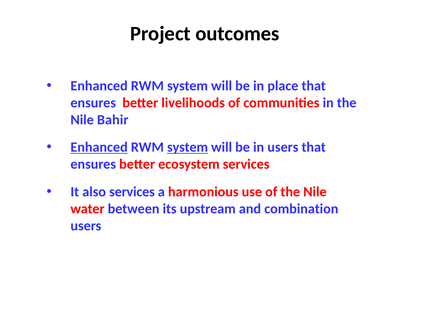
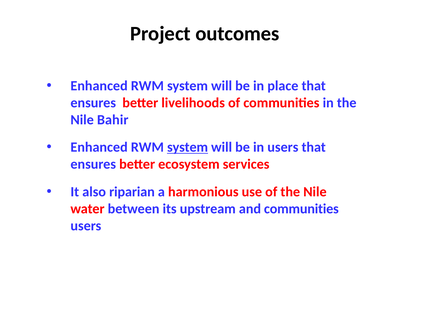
Enhanced at (99, 147) underline: present -> none
also services: services -> riparian
and combination: combination -> communities
